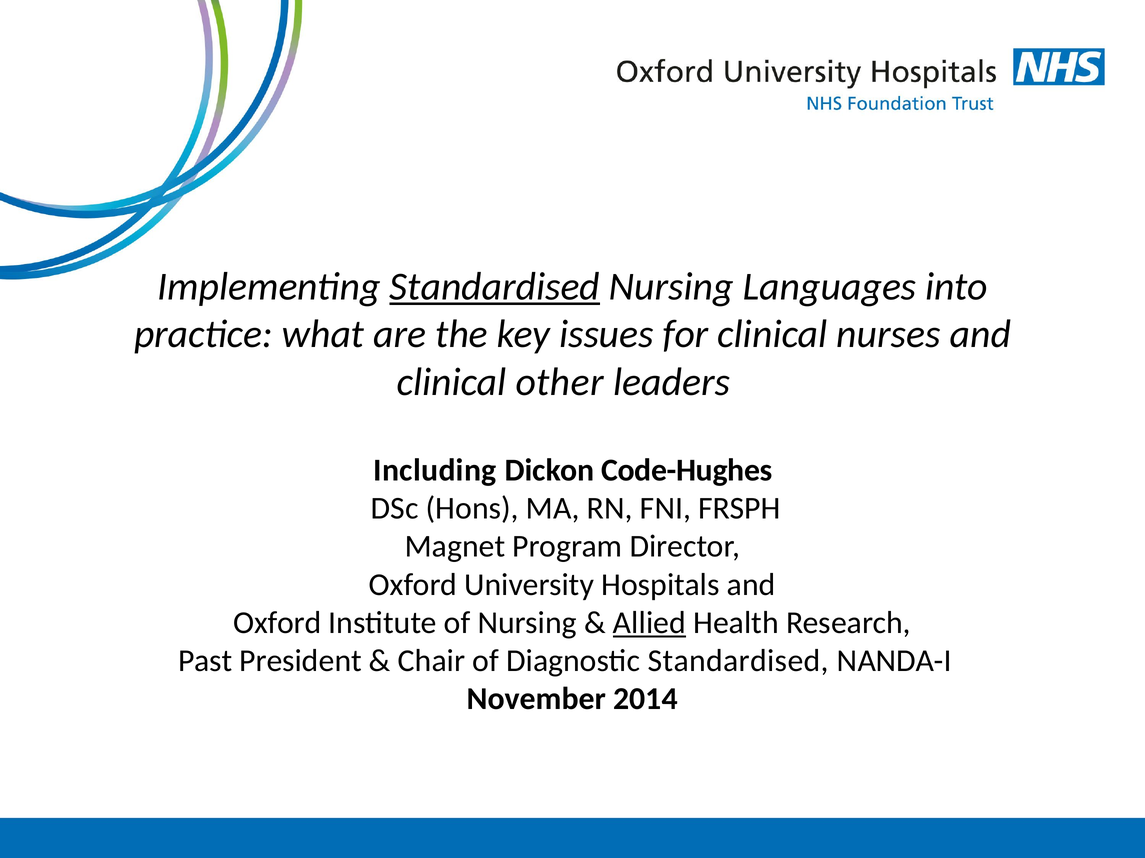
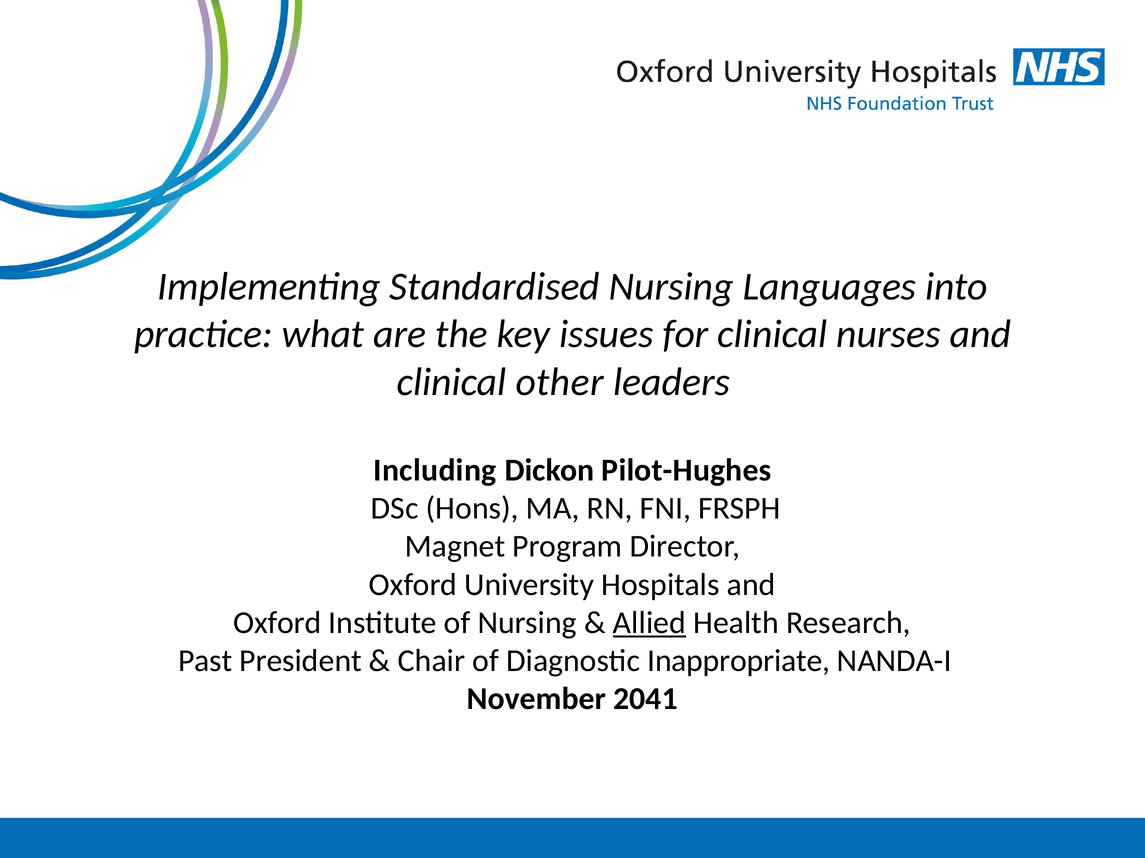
Standardised at (495, 287) underline: present -> none
Code-Hughes: Code-Hughes -> Pilot-Hughes
Diagnostic Standardised: Standardised -> Inappropriate
2014: 2014 -> 2041
